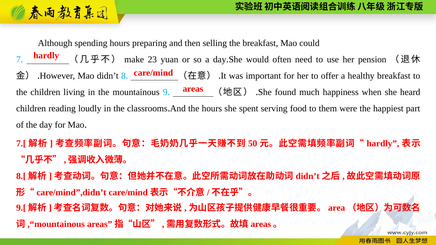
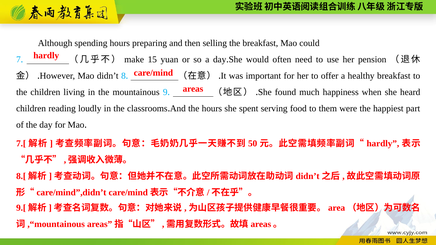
23: 23 -> 15
